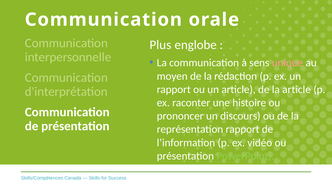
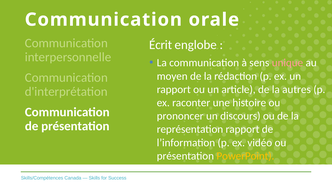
Plus: Plus -> Écrit
la article: article -> autres
PowerPoint colour: light green -> yellow
